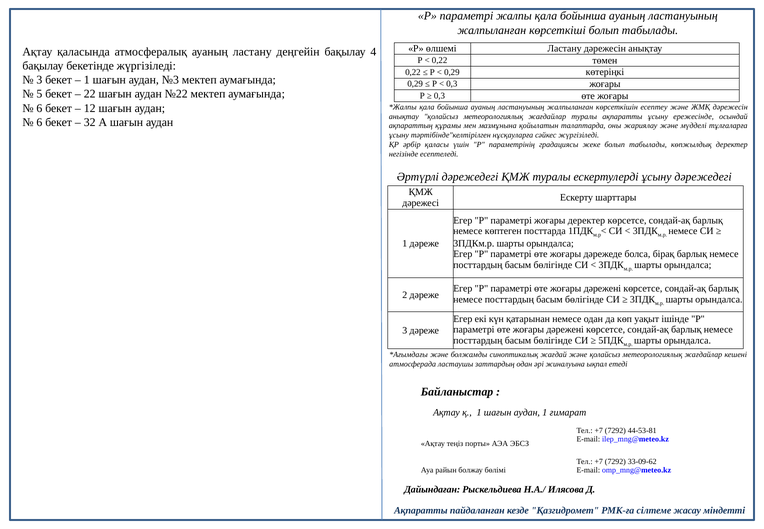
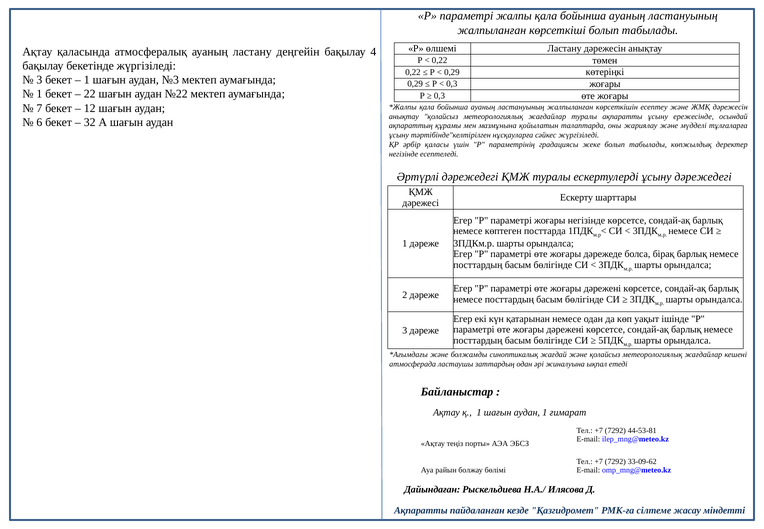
5 at (39, 94): 5 -> 1
6 at (39, 108): 6 -> 7
жоғары деректер: деректер -> негізінде
